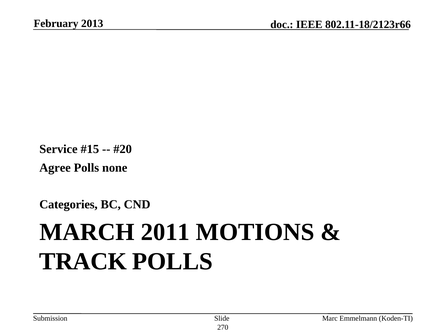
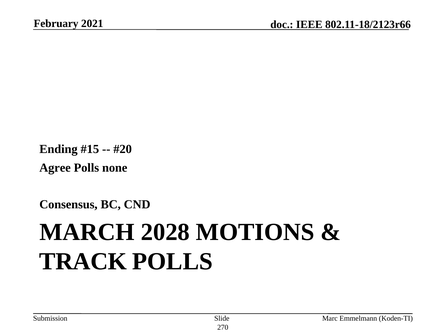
2013: 2013 -> 2021
Service: Service -> Ending
Categories: Categories -> Consensus
2011: 2011 -> 2028
